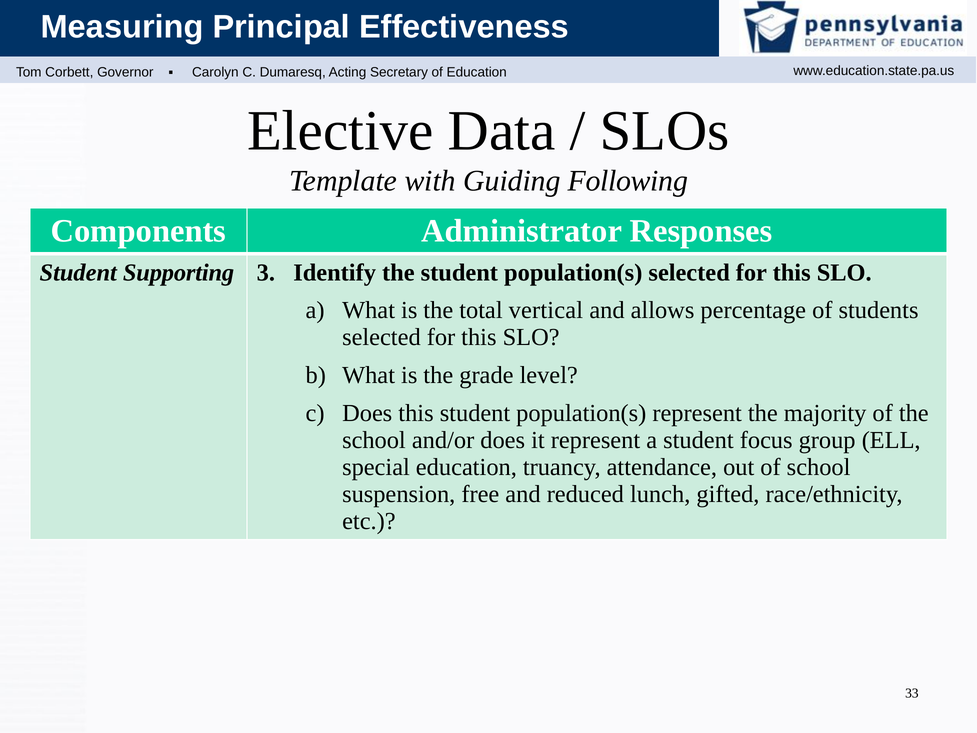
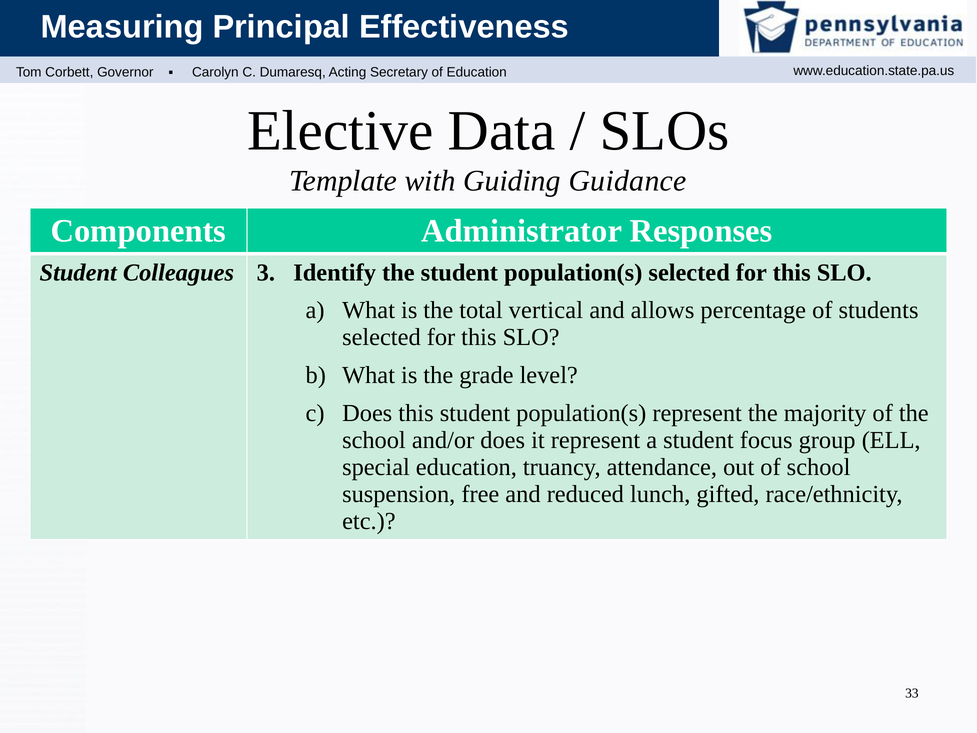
Following: Following -> Guidance
Supporting: Supporting -> Colleagues
